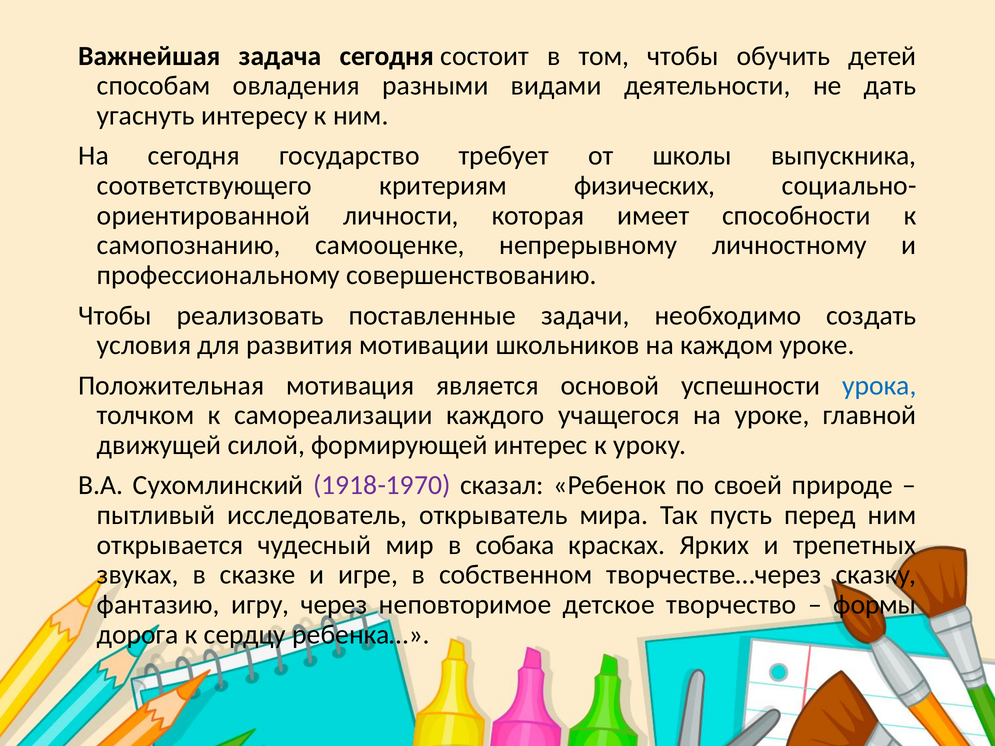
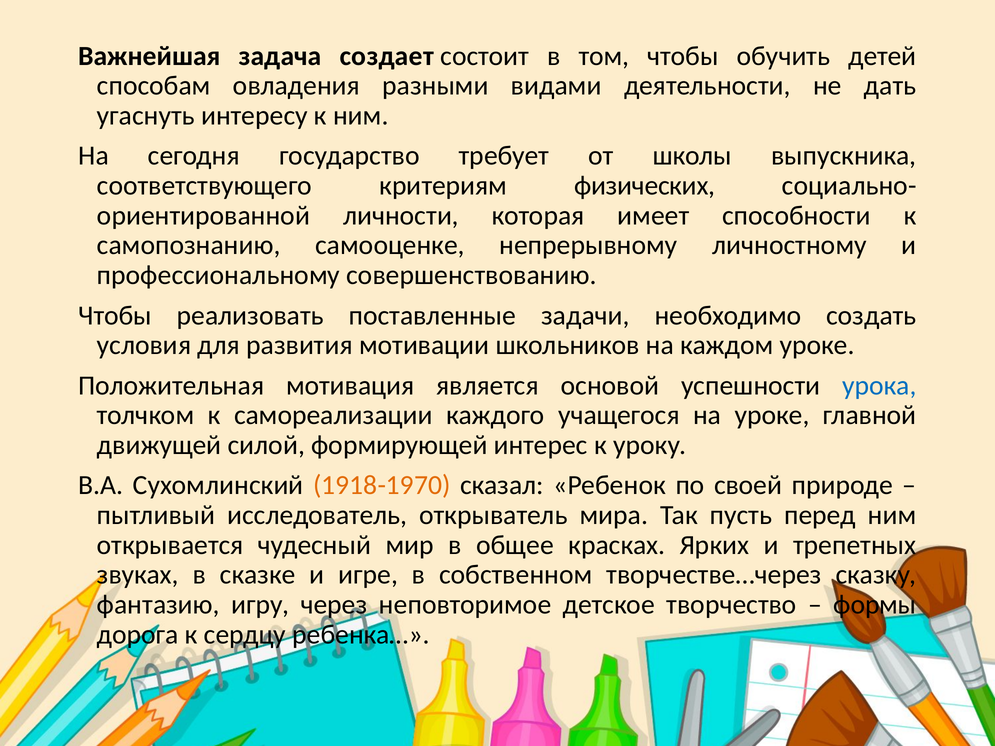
задача сегодня: сегодня -> создает
1918-1970 colour: purple -> orange
собака: собака -> общее
